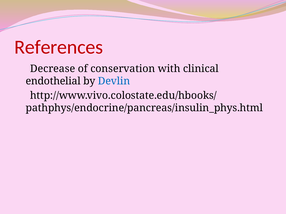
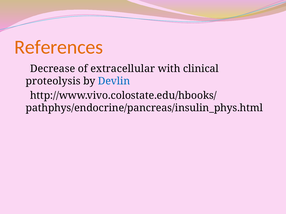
References colour: red -> orange
conservation: conservation -> extracellular
endothelial: endothelial -> proteolysis
